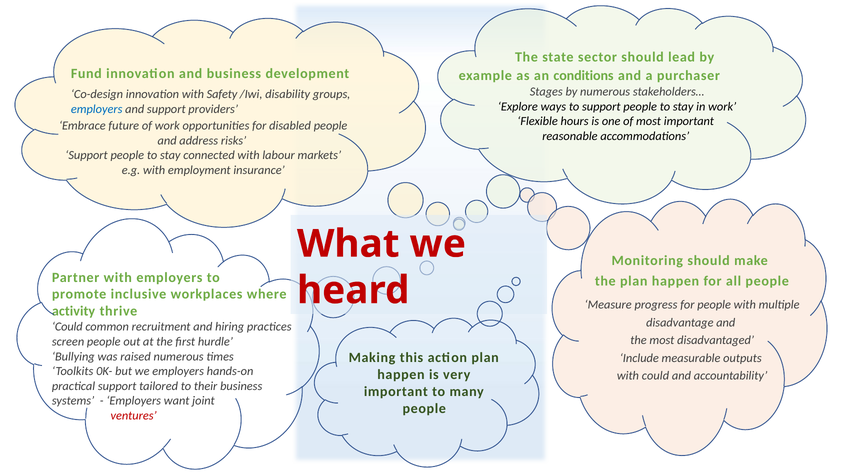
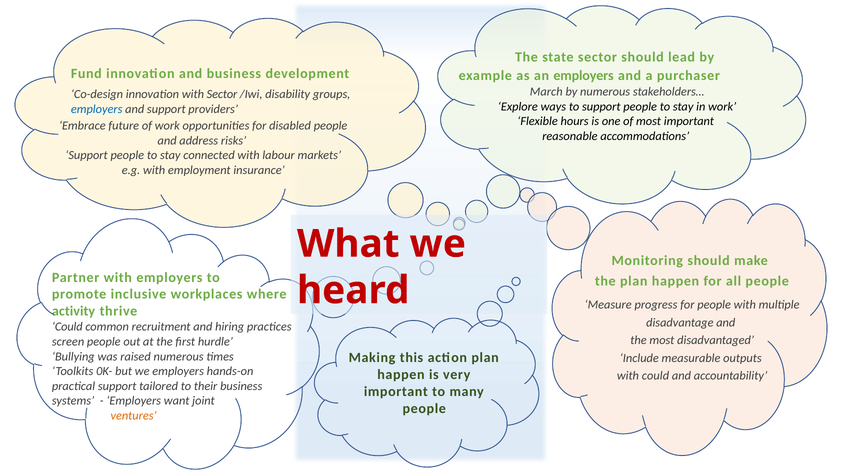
an conditions: conditions -> employers
Stages: Stages -> March
with Safety: Safety -> Sector
ventures colour: red -> orange
